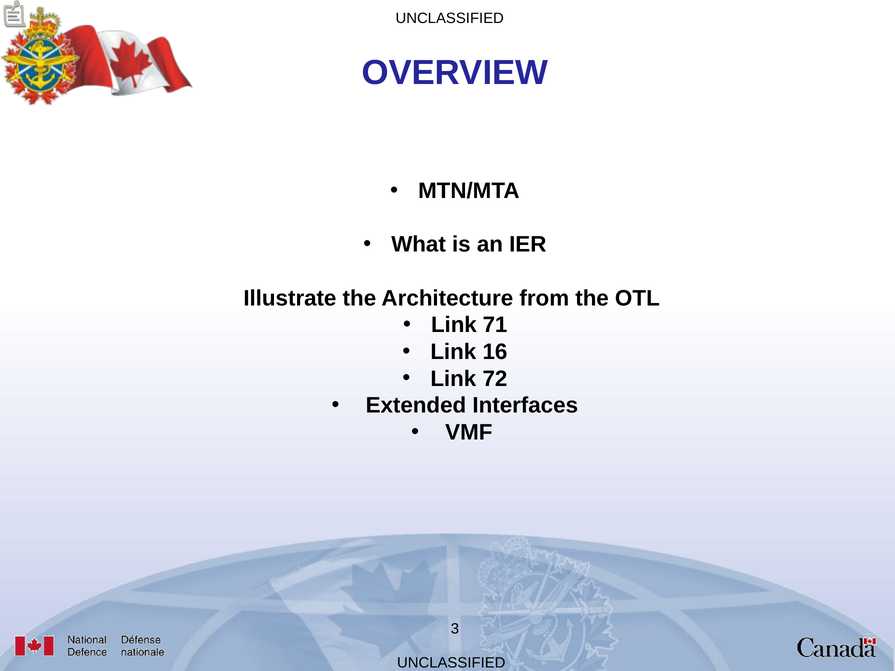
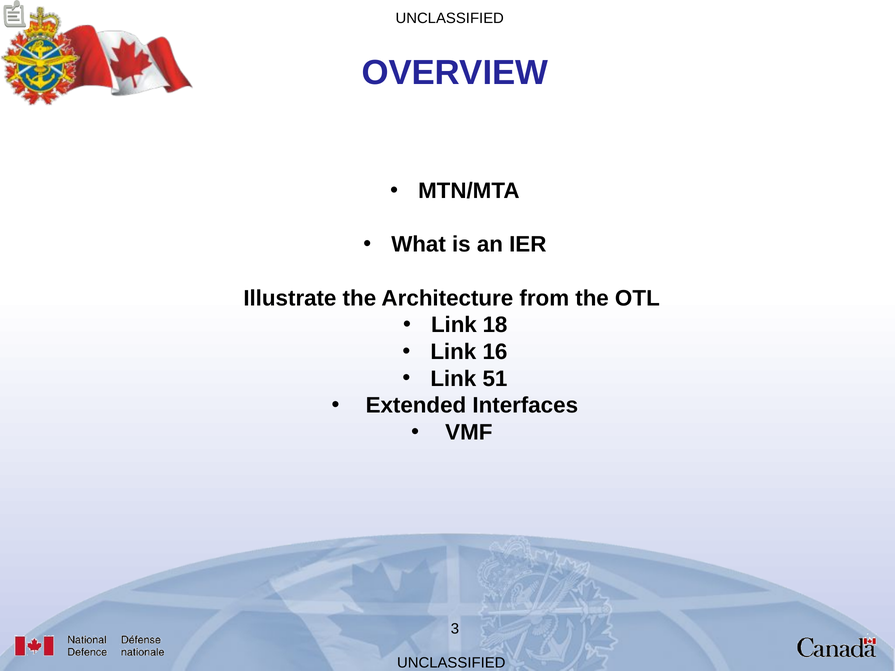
71: 71 -> 18
72: 72 -> 51
